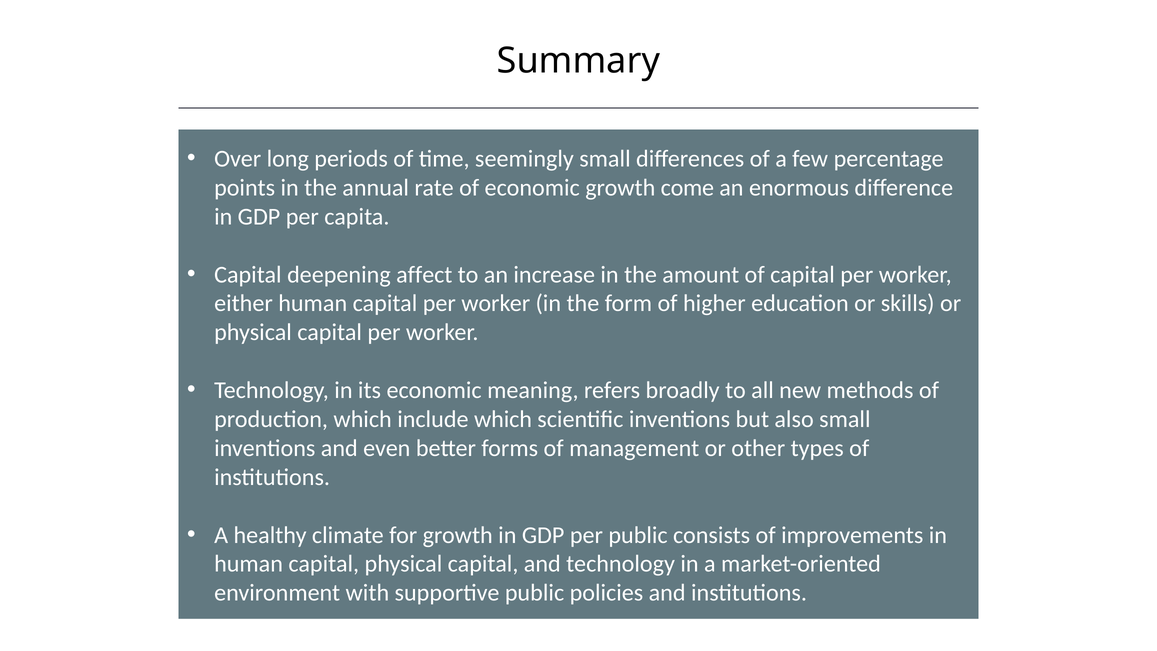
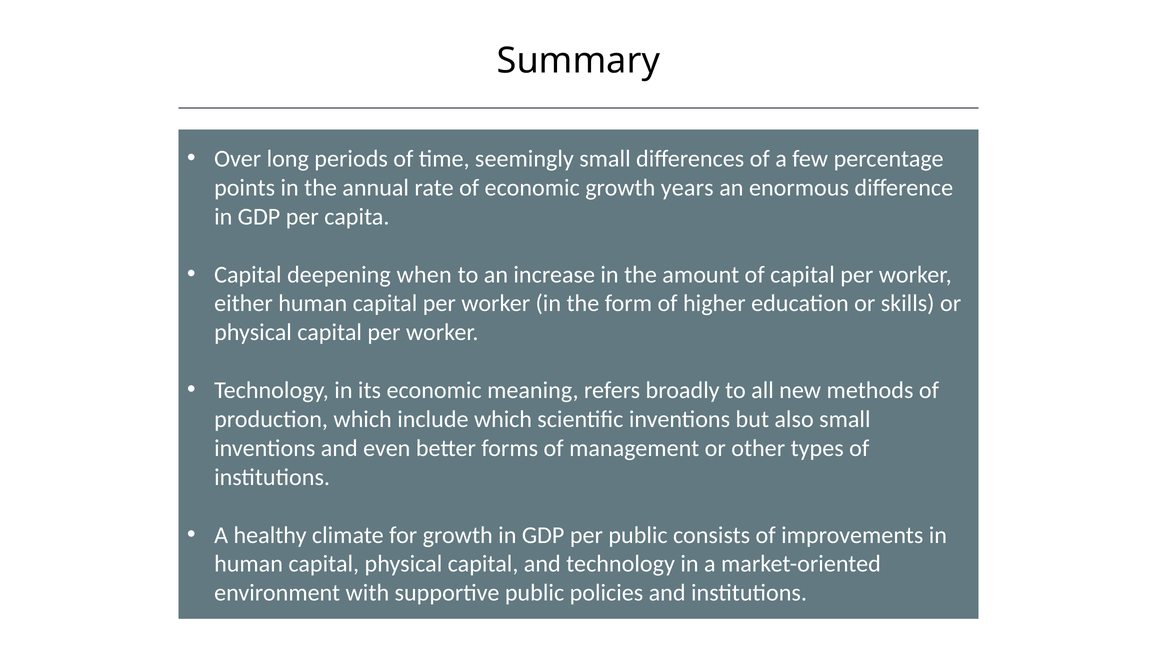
come: come -> years
affect: affect -> when
